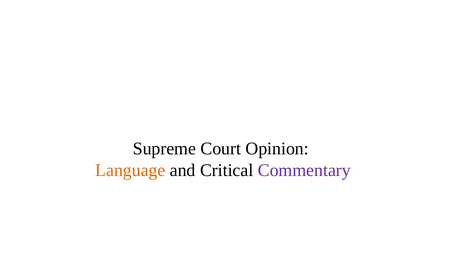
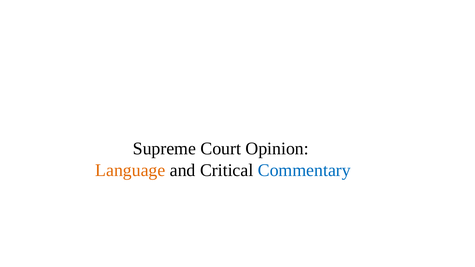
Commentary colour: purple -> blue
